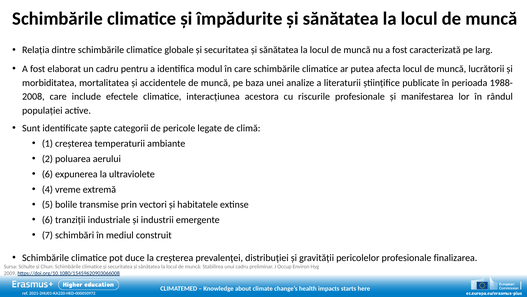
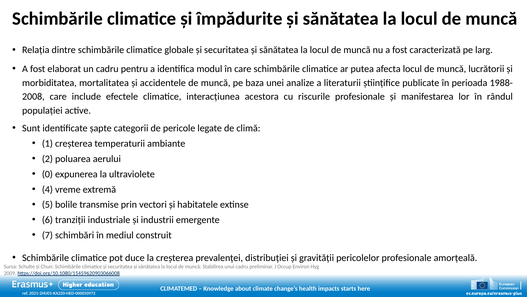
6 at (47, 174): 6 -> 0
finalizarea: finalizarea -> amorțeală
